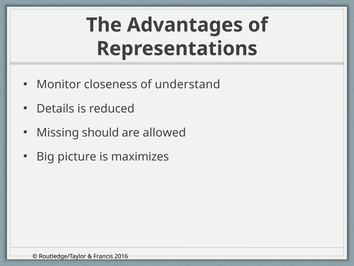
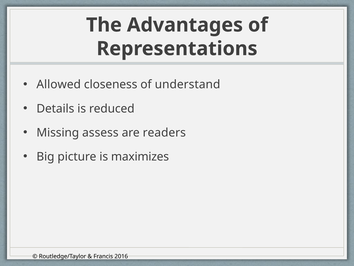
Monitor: Monitor -> Allowed
should: should -> assess
allowed: allowed -> readers
